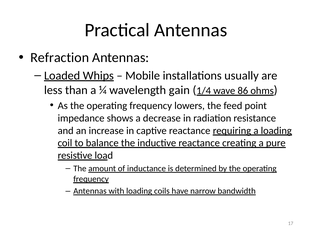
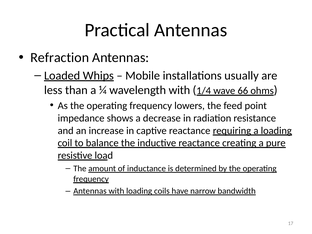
wavelength gain: gain -> with
86: 86 -> 66
